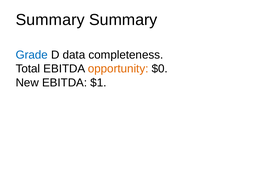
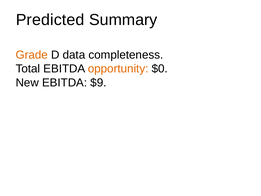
Summary at (50, 20): Summary -> Predicted
Grade colour: blue -> orange
$1: $1 -> $9
